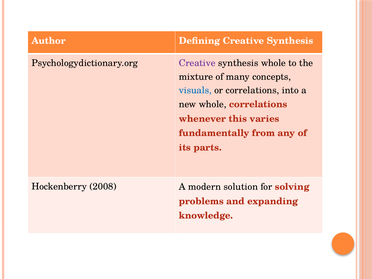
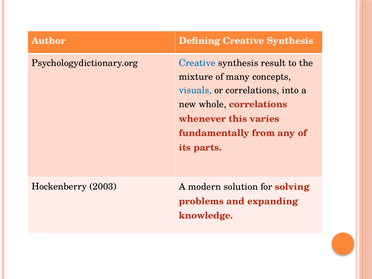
Creative at (197, 63) colour: purple -> blue
synthesis whole: whole -> result
2008: 2008 -> 2003
